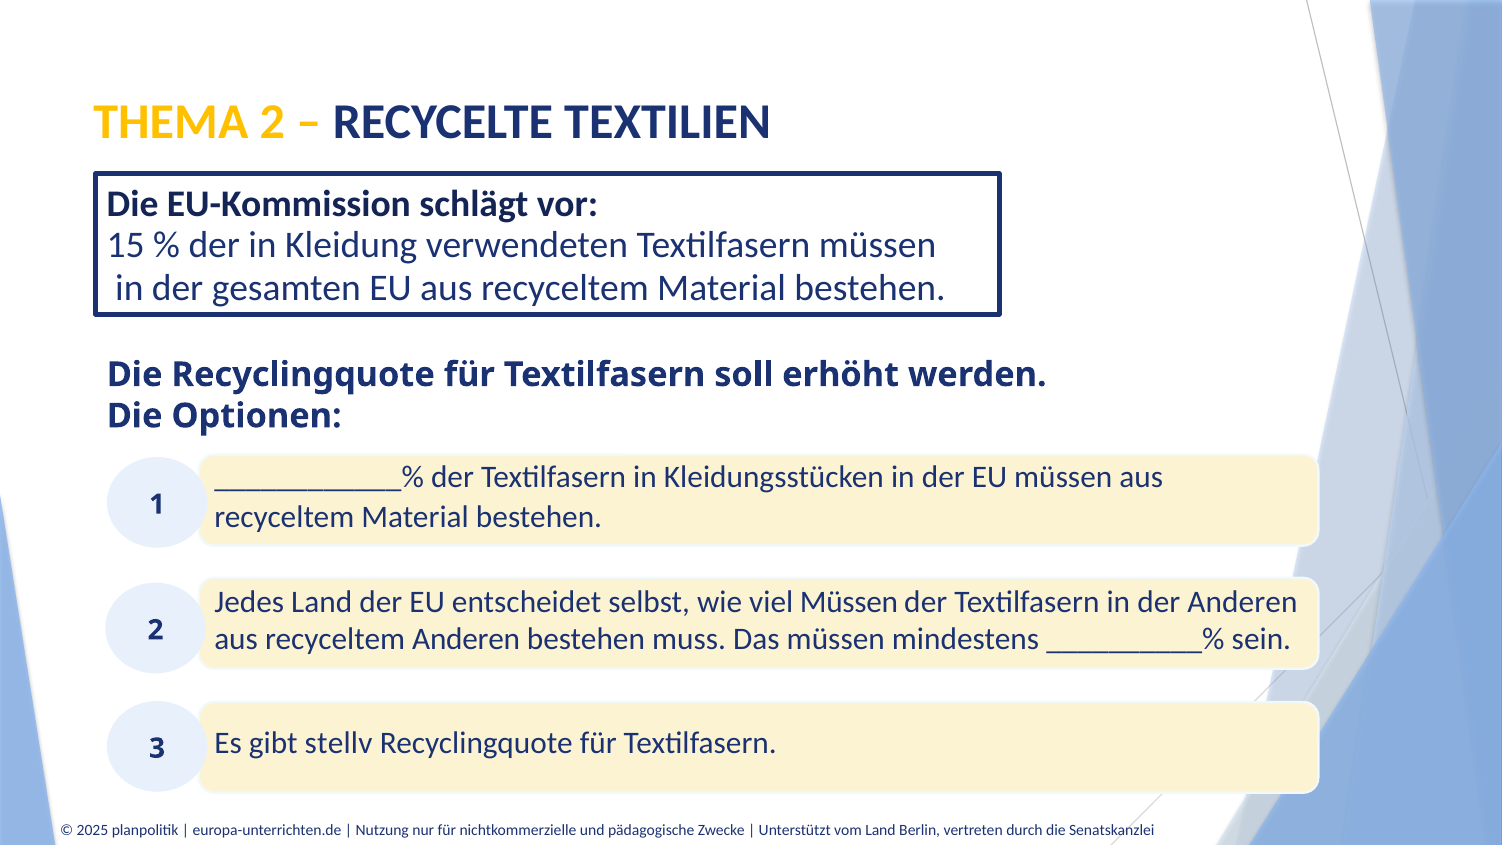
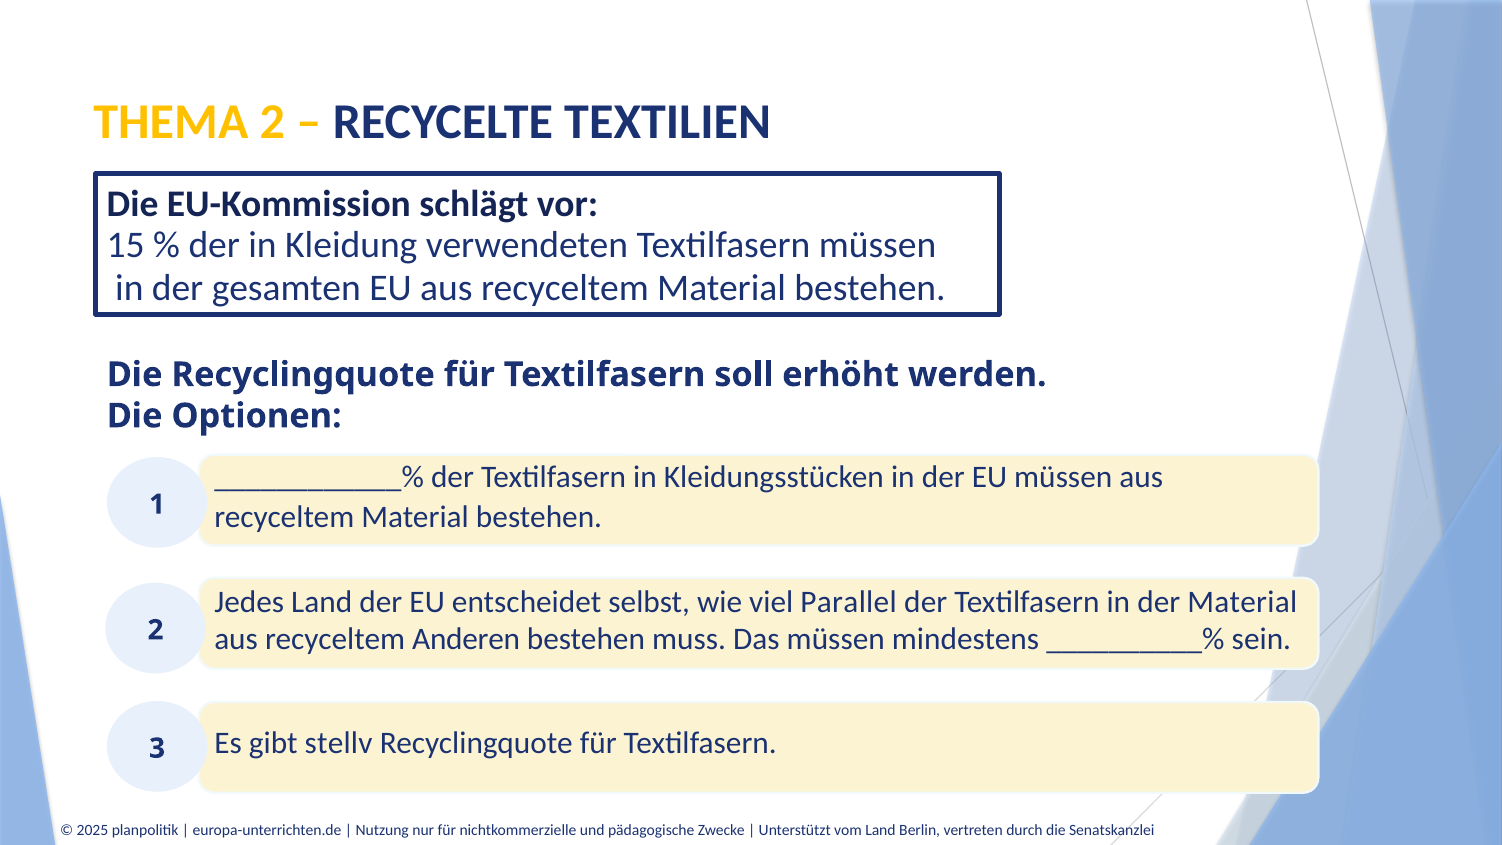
viel Müssen: Müssen -> Parallel
der Anderen: Anderen -> Material
